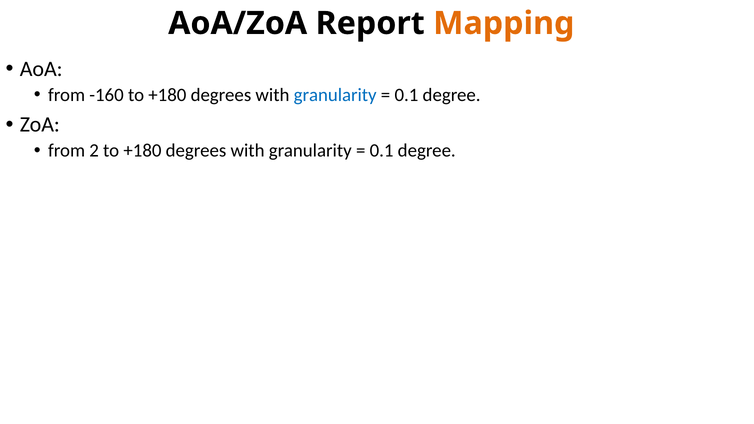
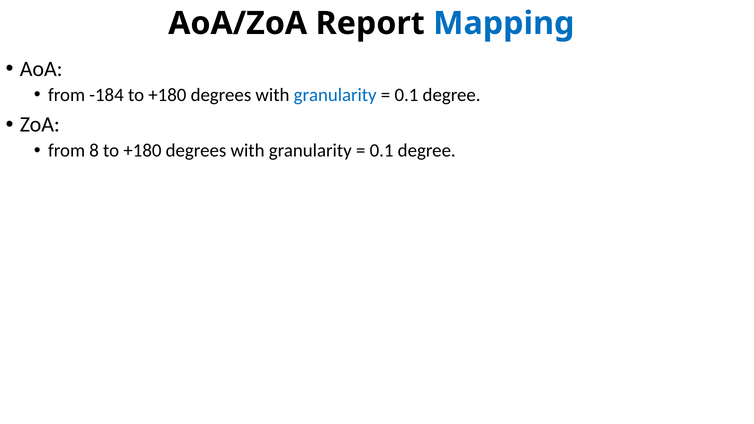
Mapping colour: orange -> blue
-160: -160 -> -184
2: 2 -> 8
